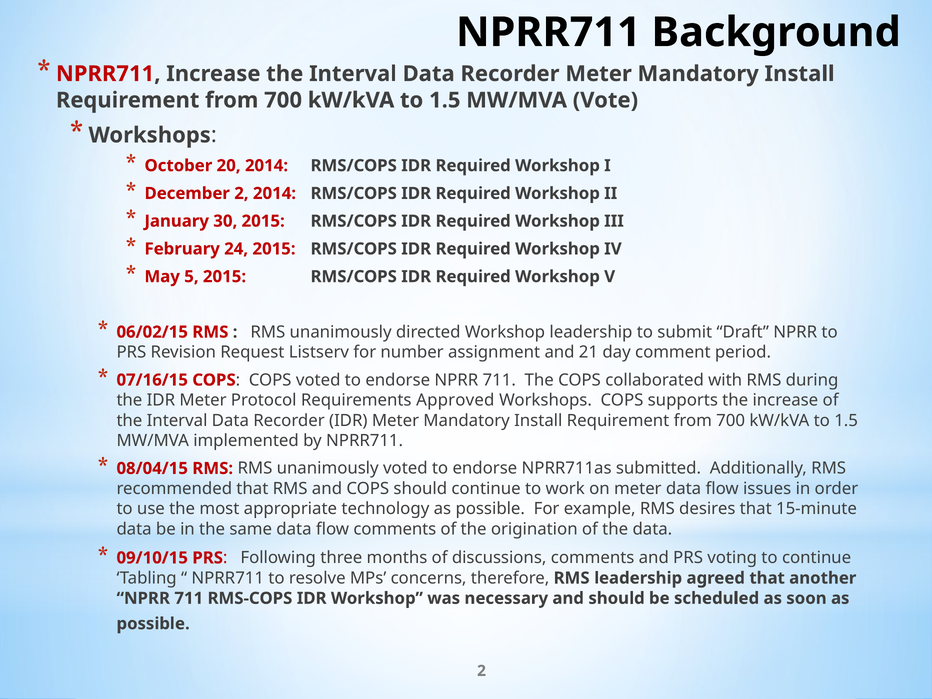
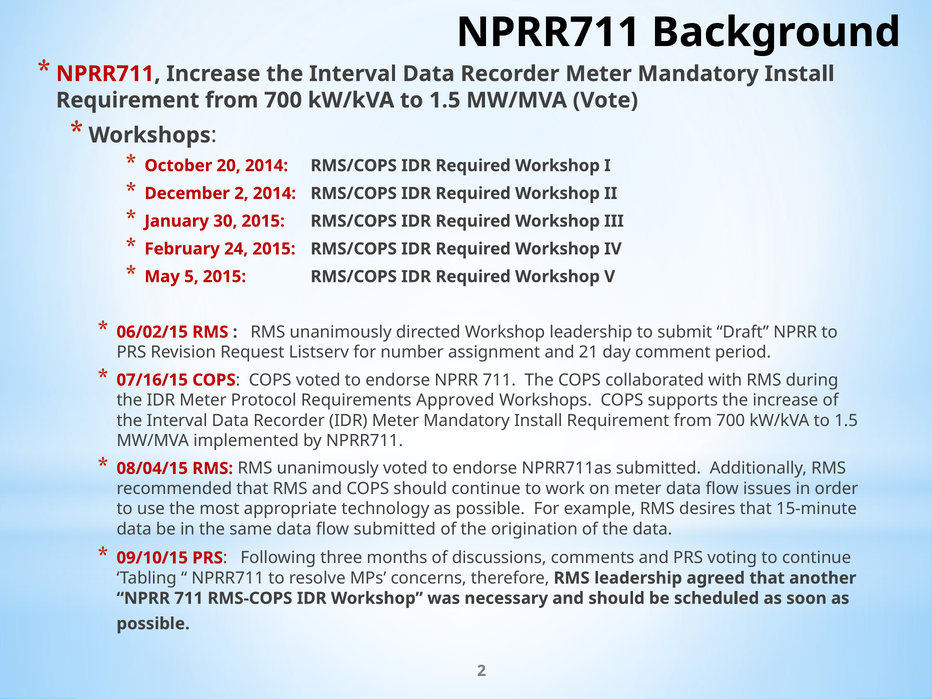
flow comments: comments -> submitted
